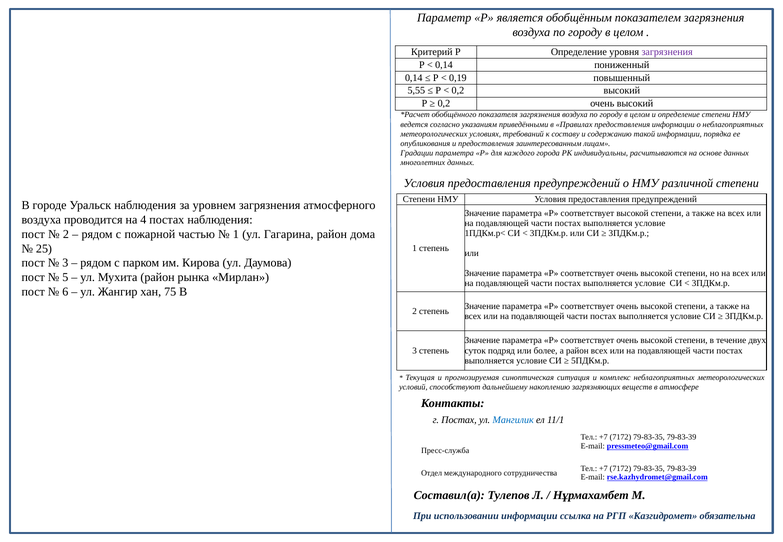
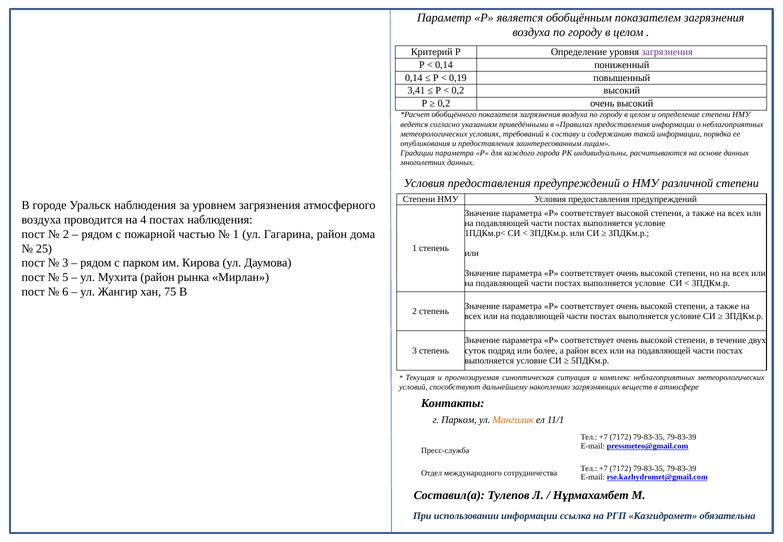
5,55: 5,55 -> 3,41
г Постах: Постах -> Парком
Мангилик colour: blue -> orange
